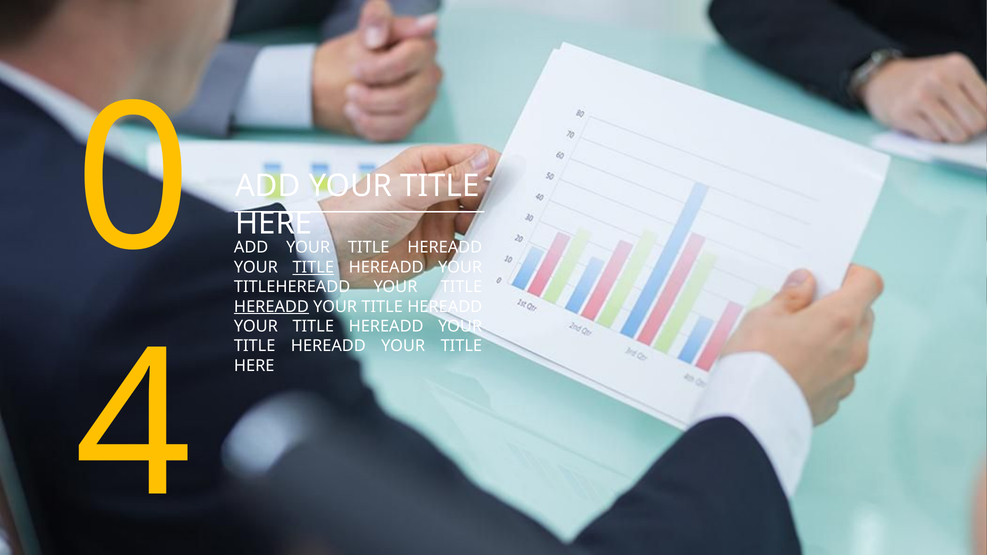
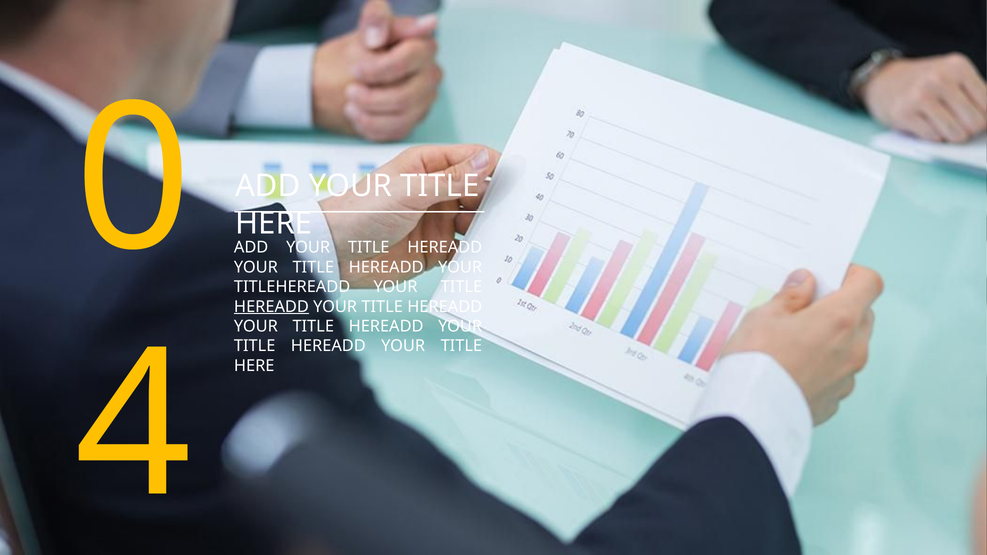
TITLE at (313, 267) underline: present -> none
